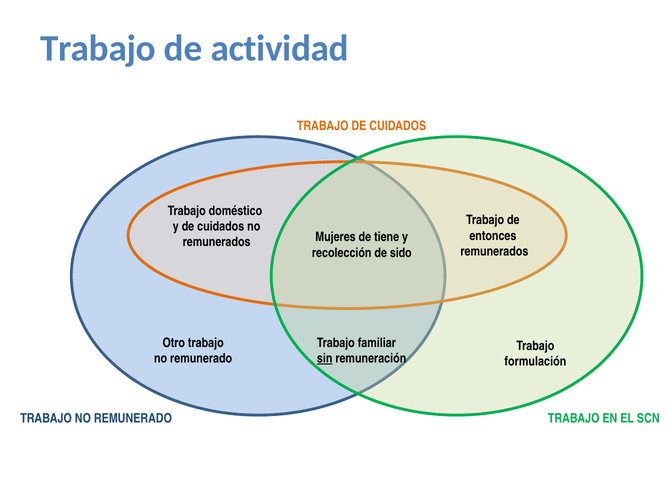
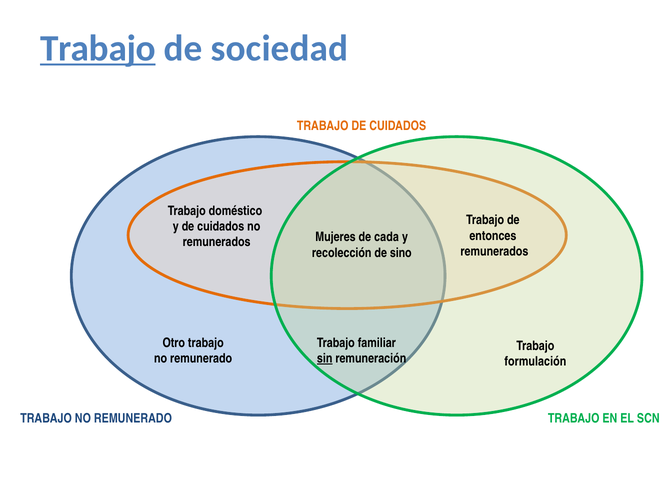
Trabajo at (98, 48) underline: none -> present
actividad: actividad -> sociedad
tiene: tiene -> cada
sido: sido -> sino
